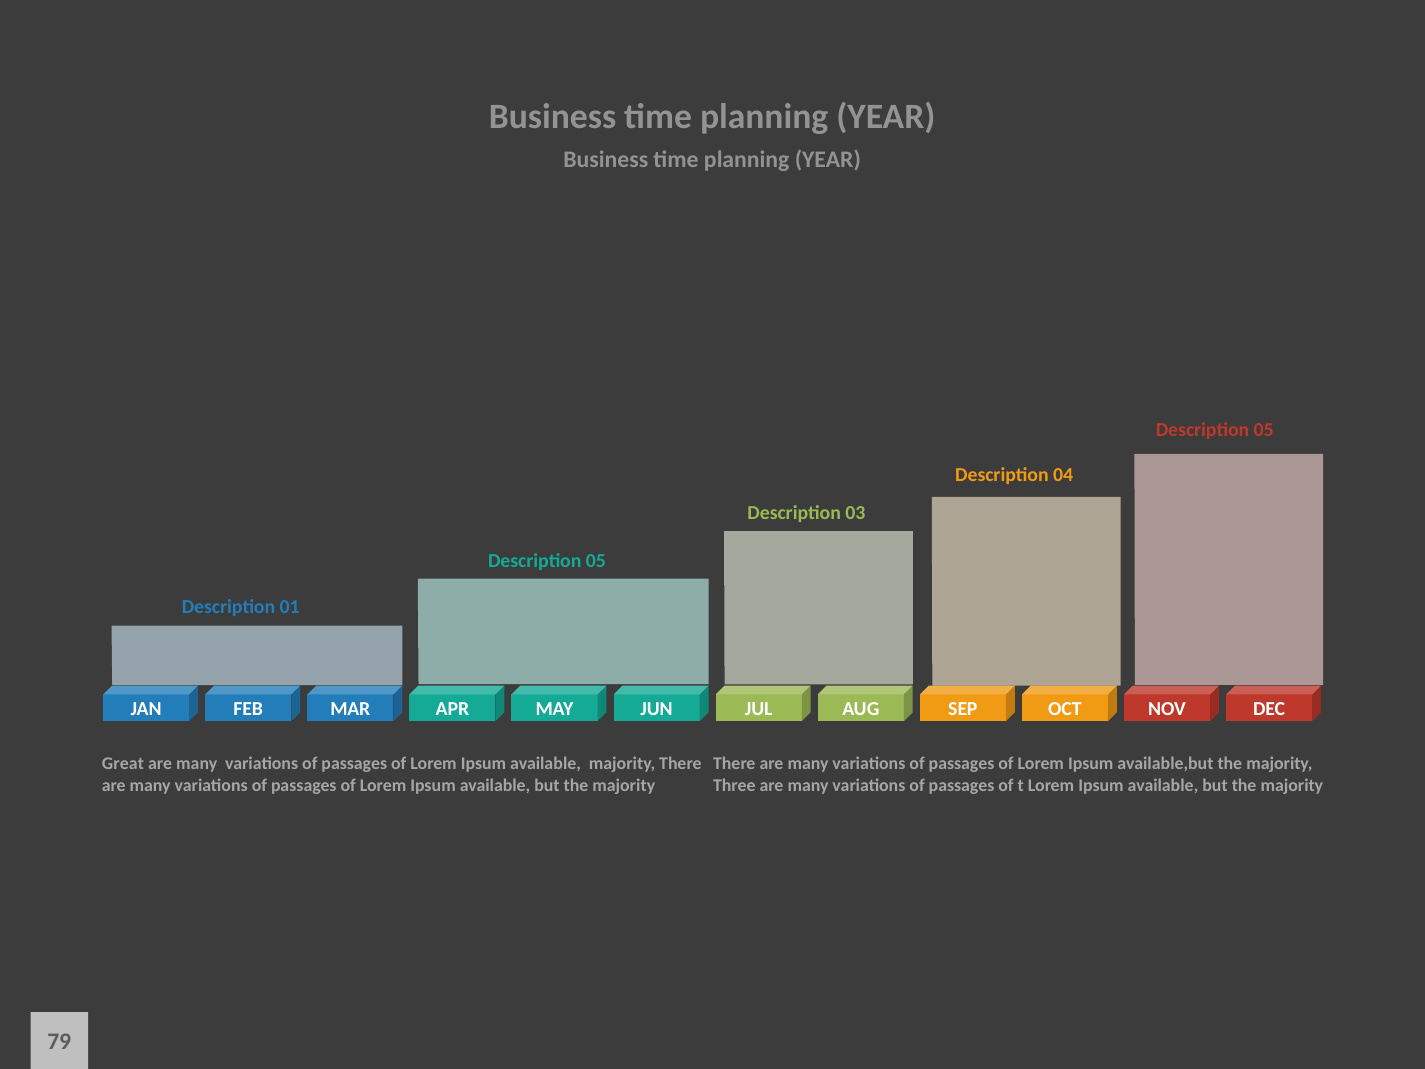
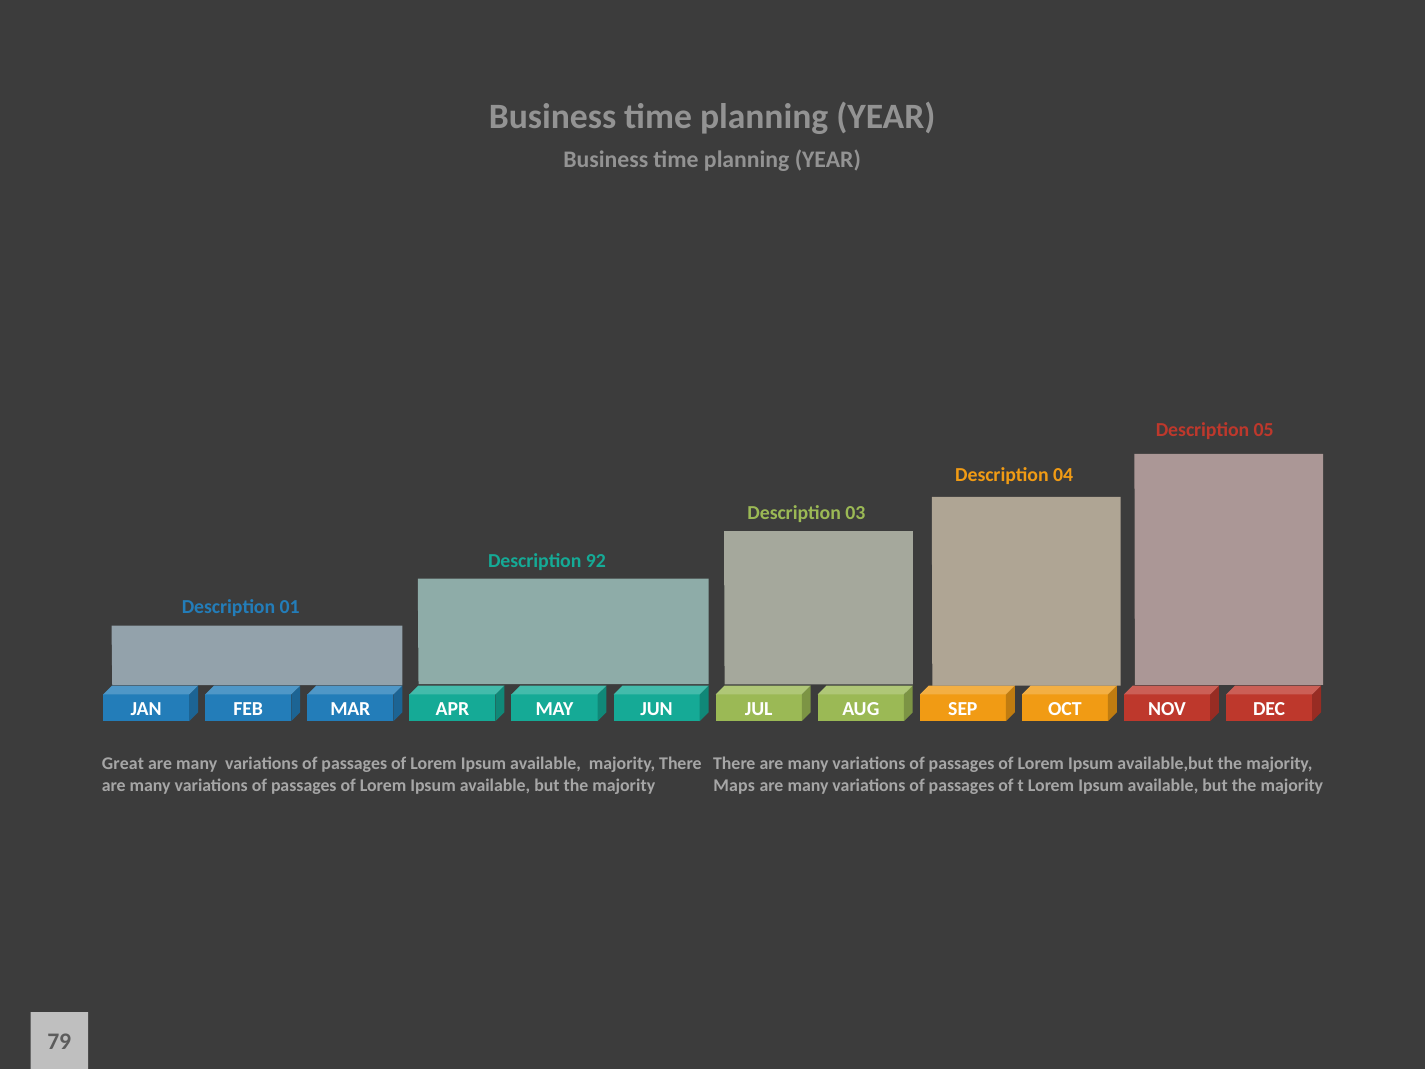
05 at (596, 560): 05 -> 92
Three: Three -> Maps
